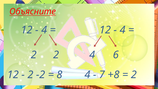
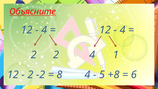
6: 6 -> 1
7: 7 -> 5
2 at (134, 75): 2 -> 6
